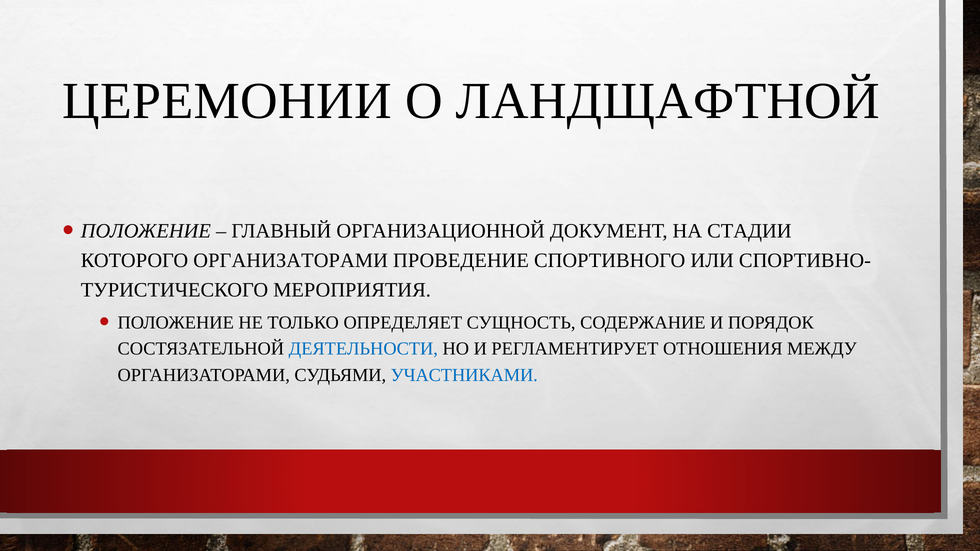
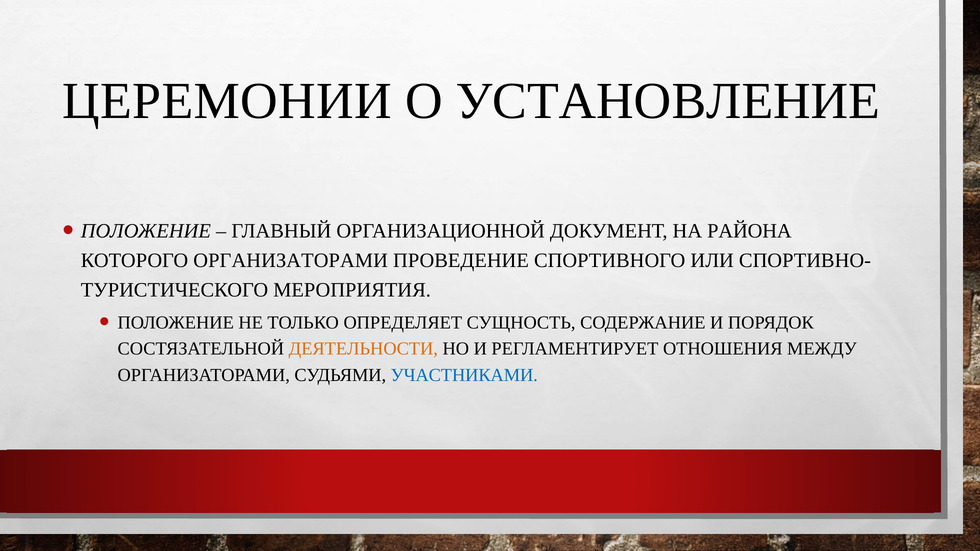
ЛАНДЩАФТНОЙ: ЛАНДЩАФТНОЙ -> УСТАНОВЛЕНИЕ
СТАДИИ: СТАДИИ -> РАЙОНА
ДЕЯТЕЛЬНОСТИ colour: blue -> orange
